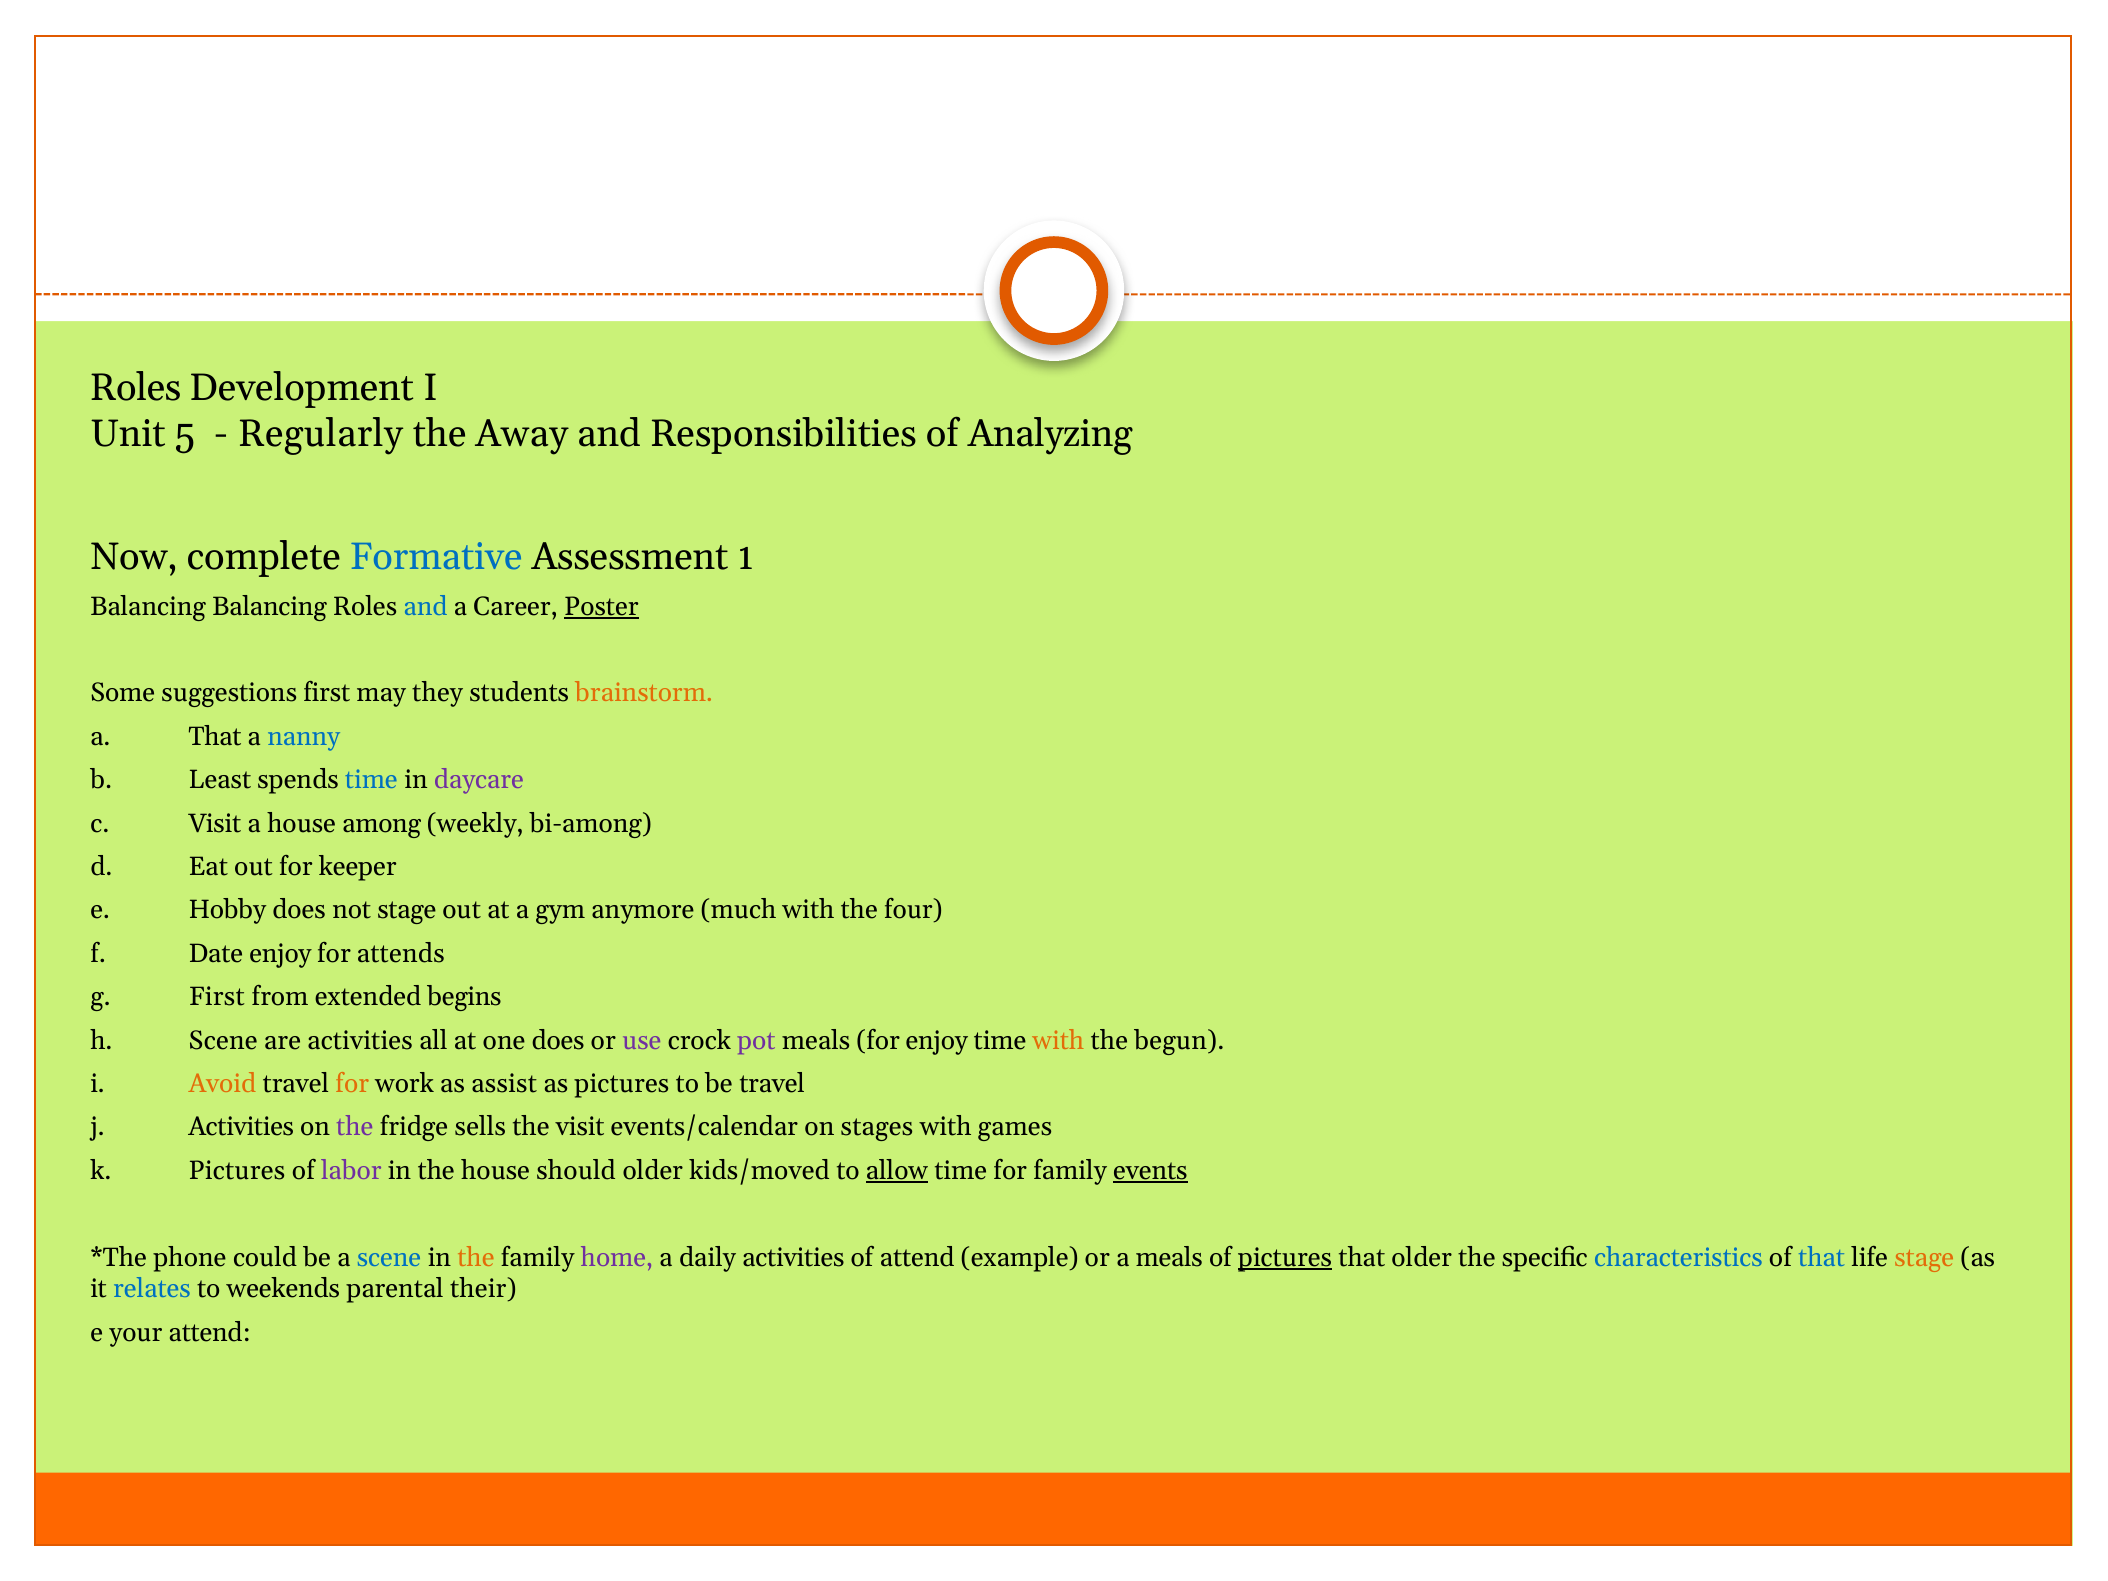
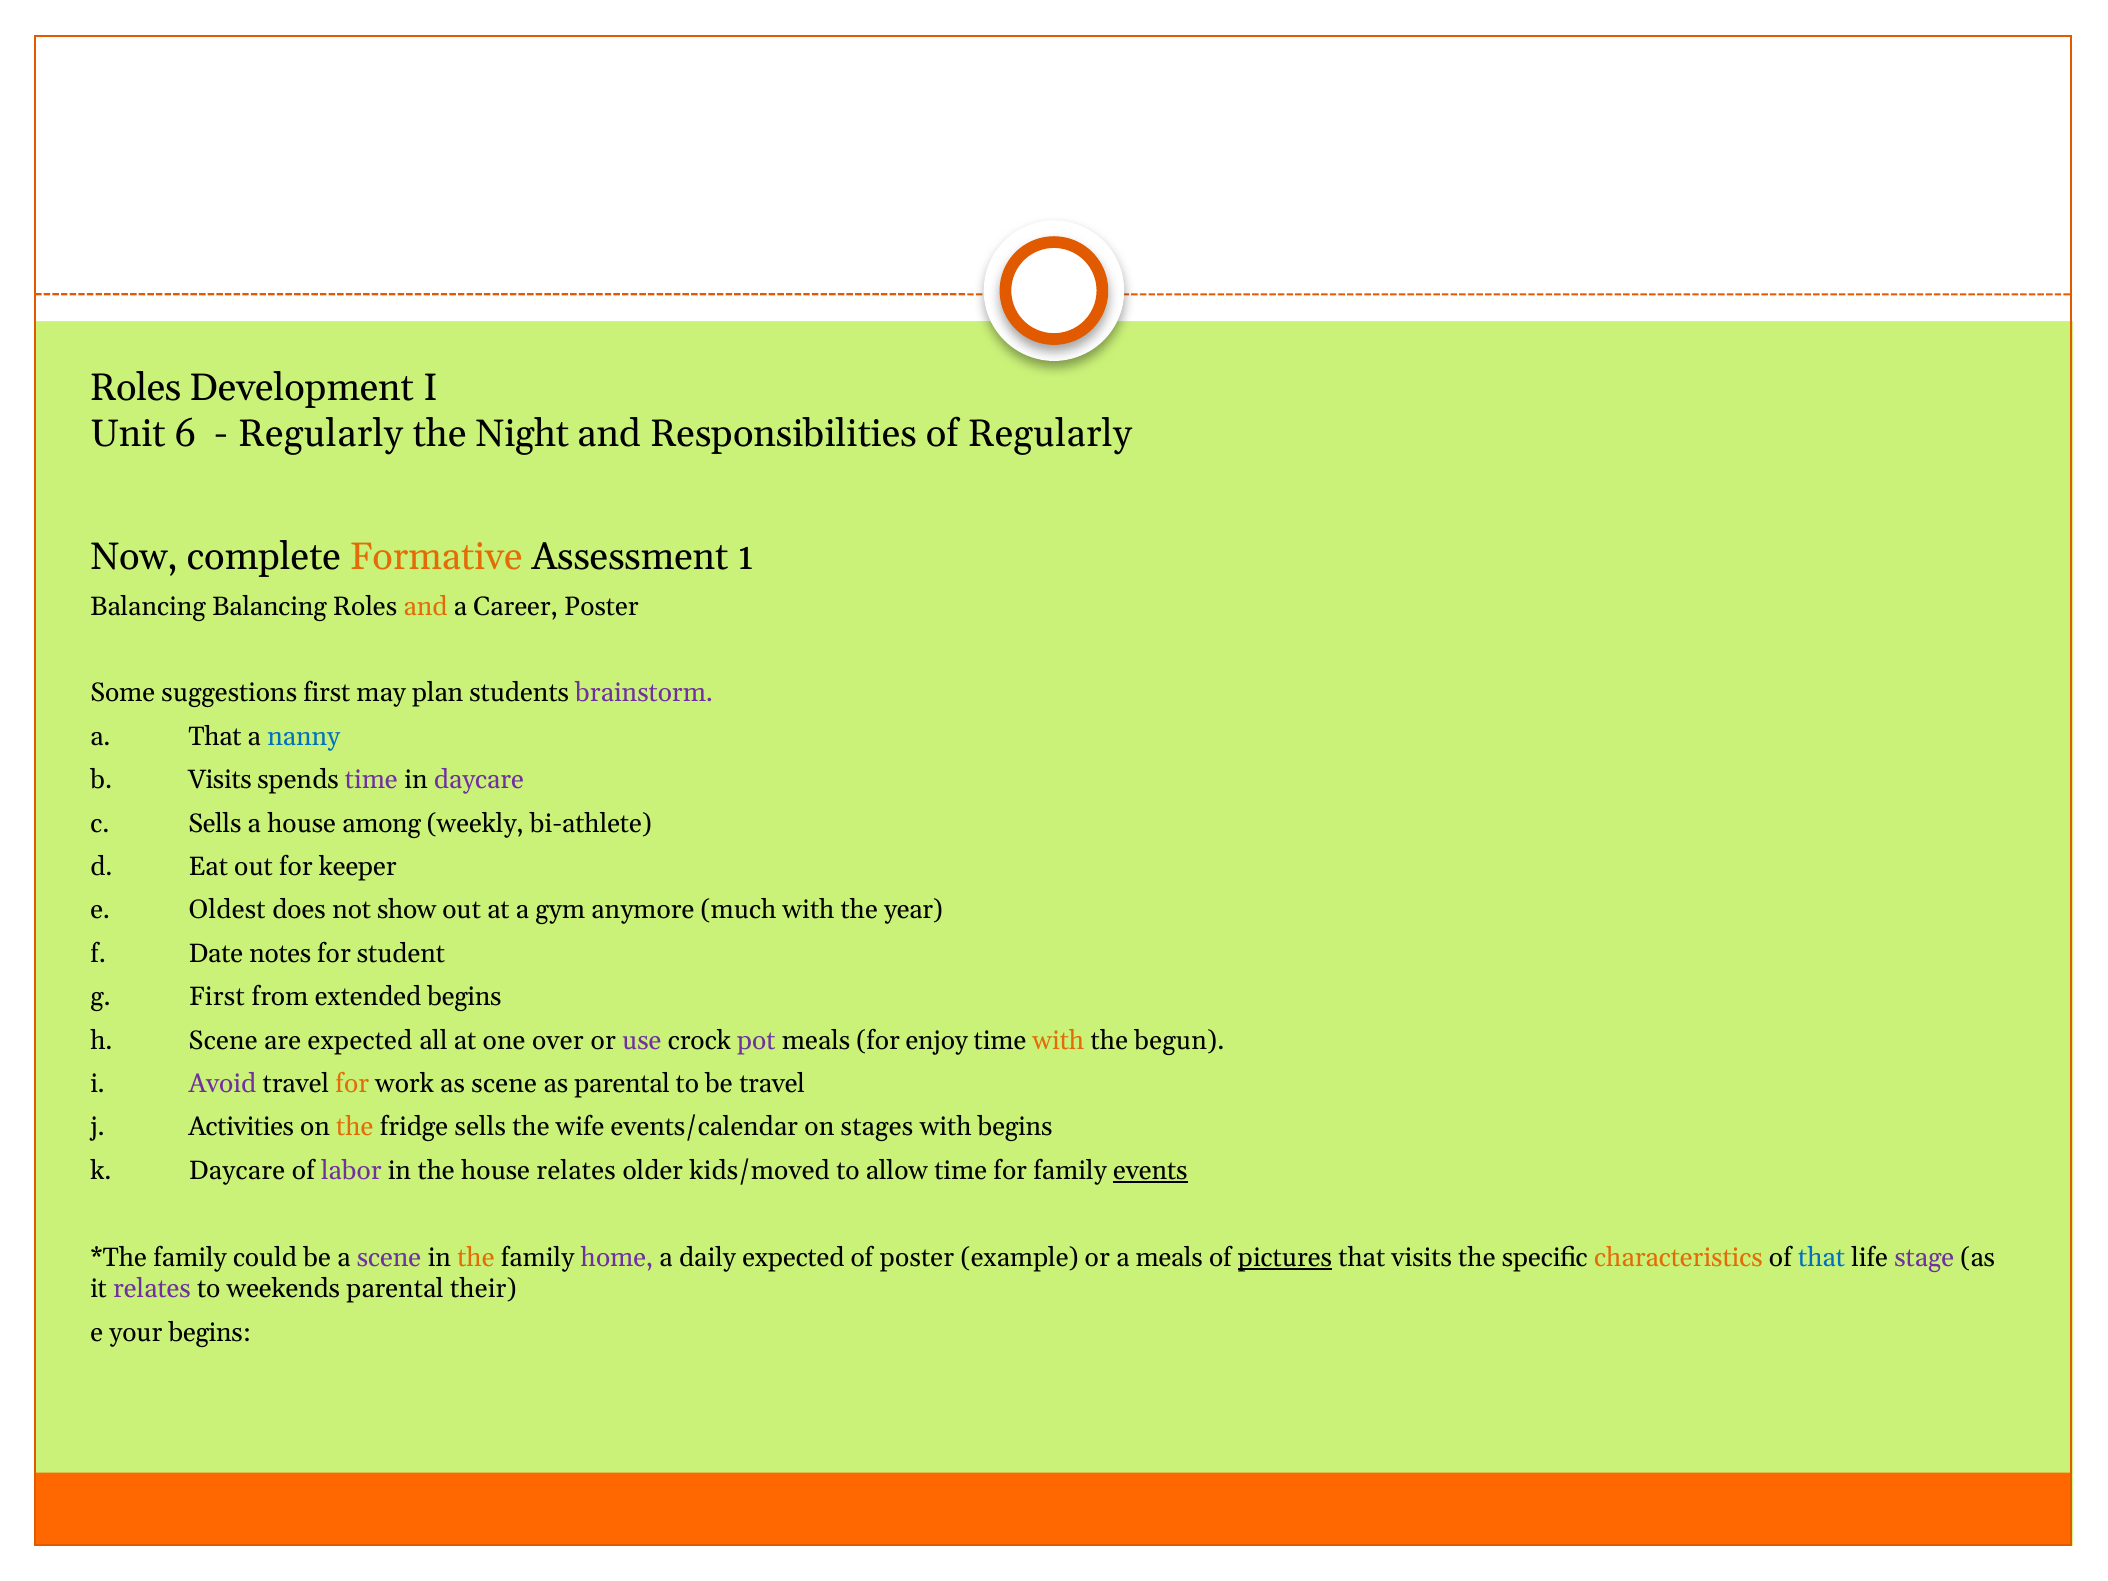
5: 5 -> 6
Away: Away -> Night
of Analyzing: Analyzing -> Regularly
Formative colour: blue -> orange
and at (425, 606) colour: blue -> orange
Poster at (601, 606) underline: present -> none
they: they -> plan
brainstorm colour: orange -> purple
b Least: Least -> Visits
time at (371, 780) colour: blue -> purple
c Visit: Visit -> Sells
bi-among: bi-among -> bi-athlete
Hobby: Hobby -> Oldest
not stage: stage -> show
four: four -> year
Date enjoy: enjoy -> notes
attends: attends -> student
are activities: activities -> expected
one does: does -> over
Avoid colour: orange -> purple
as assist: assist -> scene
as pictures: pictures -> parental
the at (355, 1127) colour: purple -> orange
the visit: visit -> wife
with games: games -> begins
k Pictures: Pictures -> Daycare
house should: should -> relates
allow underline: present -> none
phone at (190, 1258): phone -> family
scene at (389, 1258) colour: blue -> purple
daily activities: activities -> expected
of attend: attend -> poster
that older: older -> visits
characteristics colour: blue -> orange
stage at (1924, 1258) colour: orange -> purple
relates at (152, 1289) colour: blue -> purple
your attend: attend -> begins
